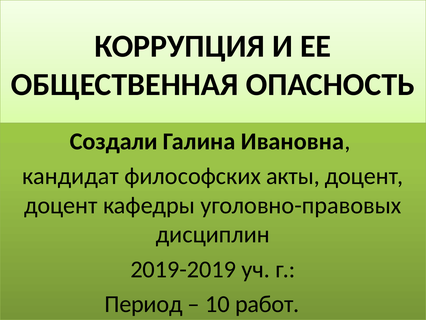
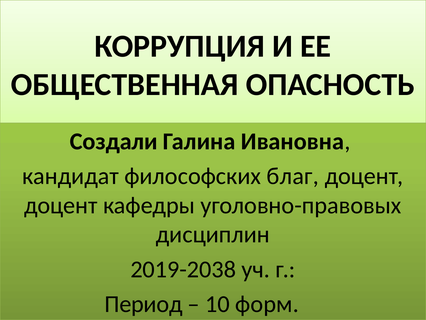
акты: акты -> благ
2019-2019: 2019-2019 -> 2019-2038
работ: работ -> форм
